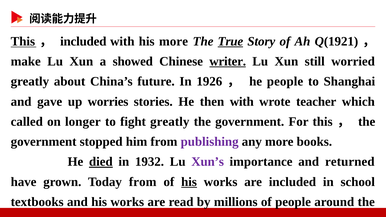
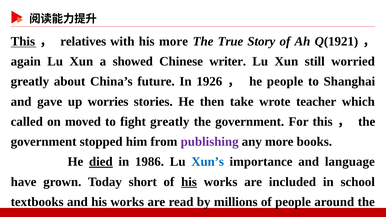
included at (83, 41): included -> relatives
True underline: present -> none
make: make -> again
writer underline: present -> none
then with: with -> take
longer: longer -> moved
1932: 1932 -> 1986
Xun’s colour: purple -> blue
returned: returned -> language
Today from: from -> short
